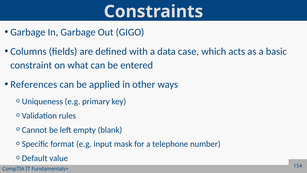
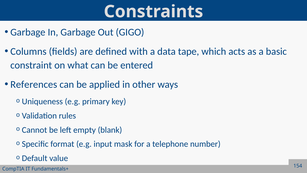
case: case -> tape
